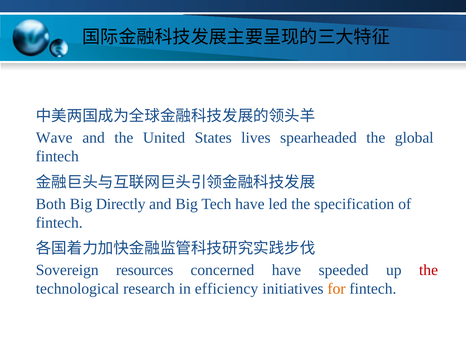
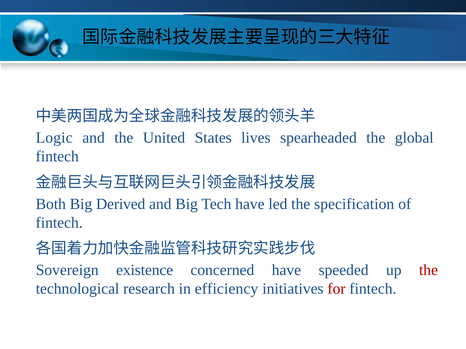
Wave: Wave -> Logic
Directly: Directly -> Derived
resources: resources -> existence
for colour: orange -> red
